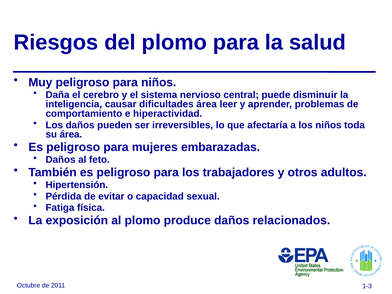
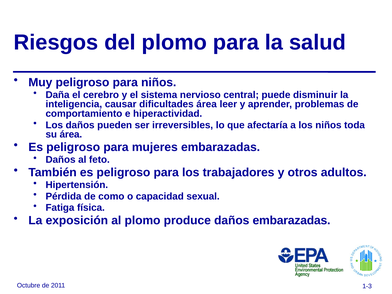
evitar: evitar -> como
daños relacionados: relacionados -> embarazadas
